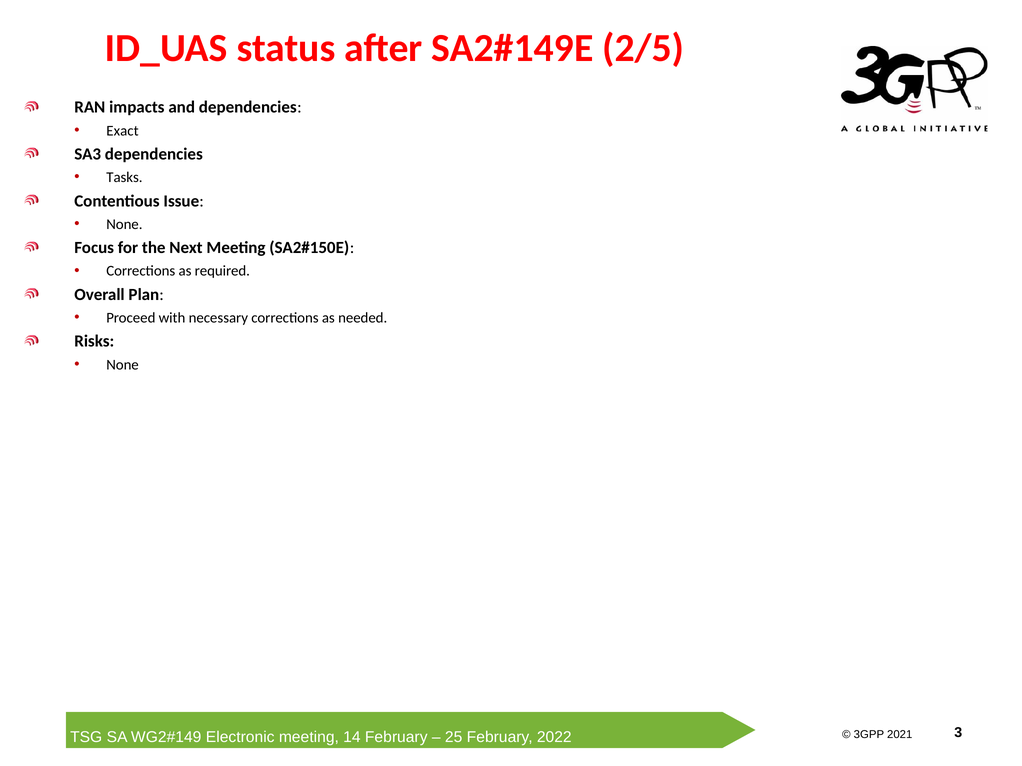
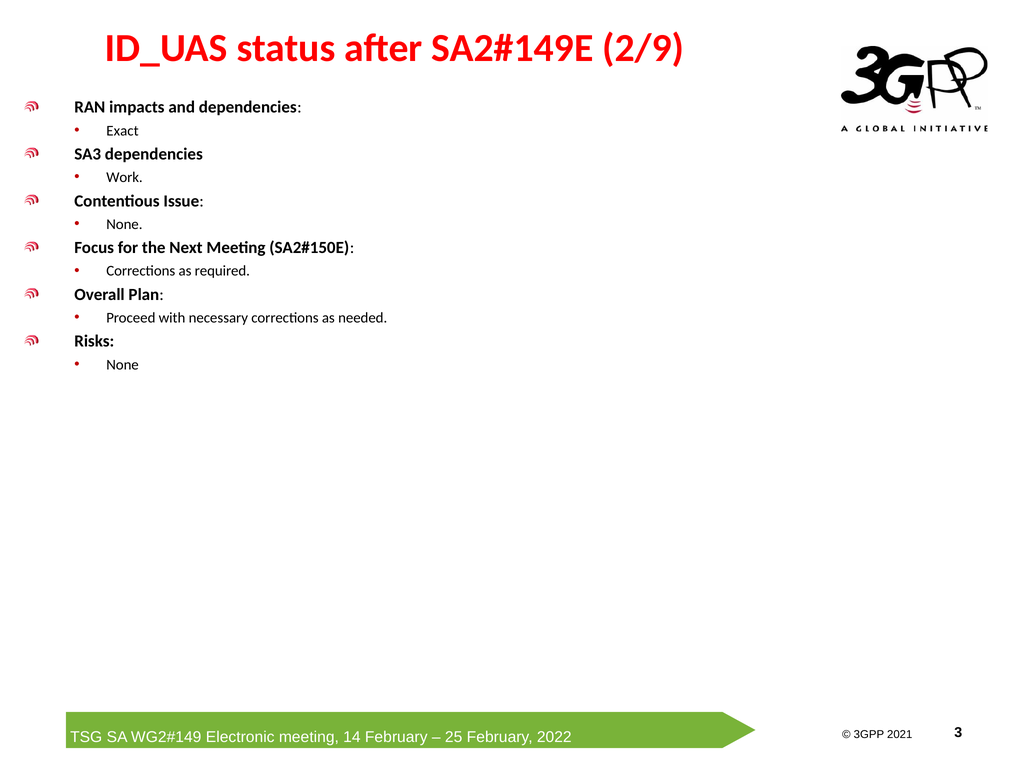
2/5: 2/5 -> 2/9
Tasks: Tasks -> Work
